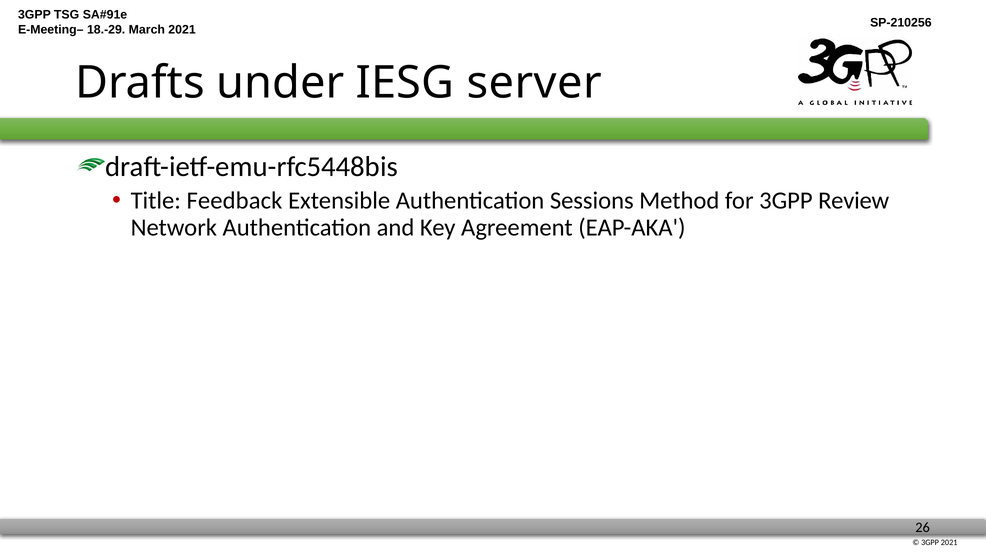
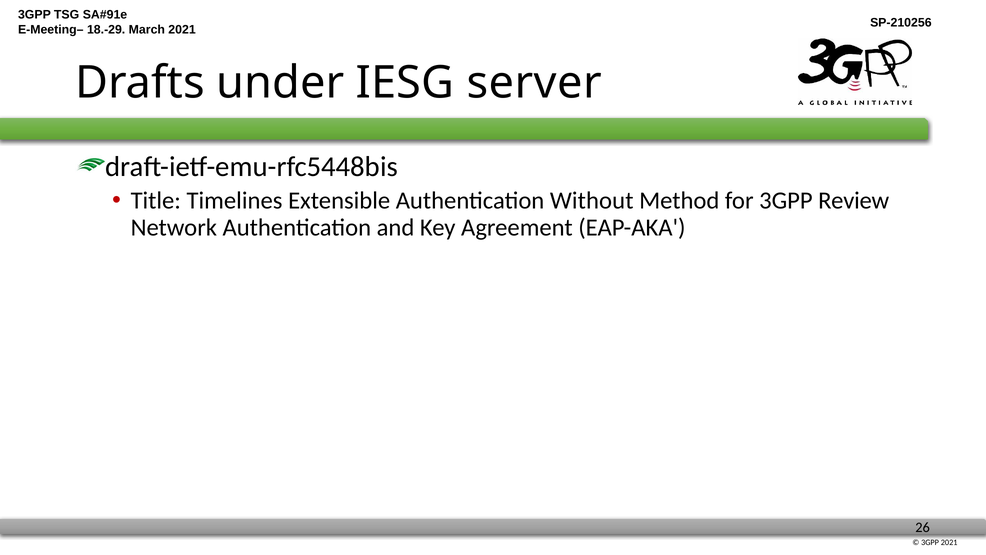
Feedback: Feedback -> Timelines
Sessions: Sessions -> Without
